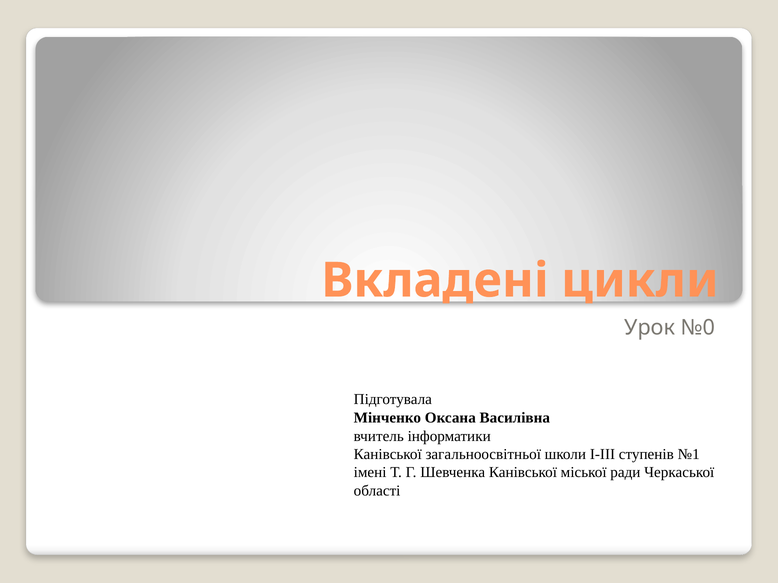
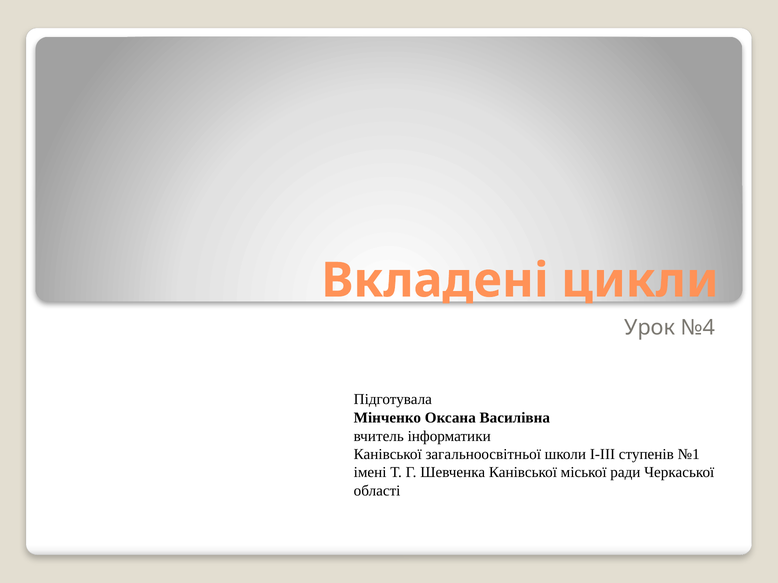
№0: №0 -> №4
